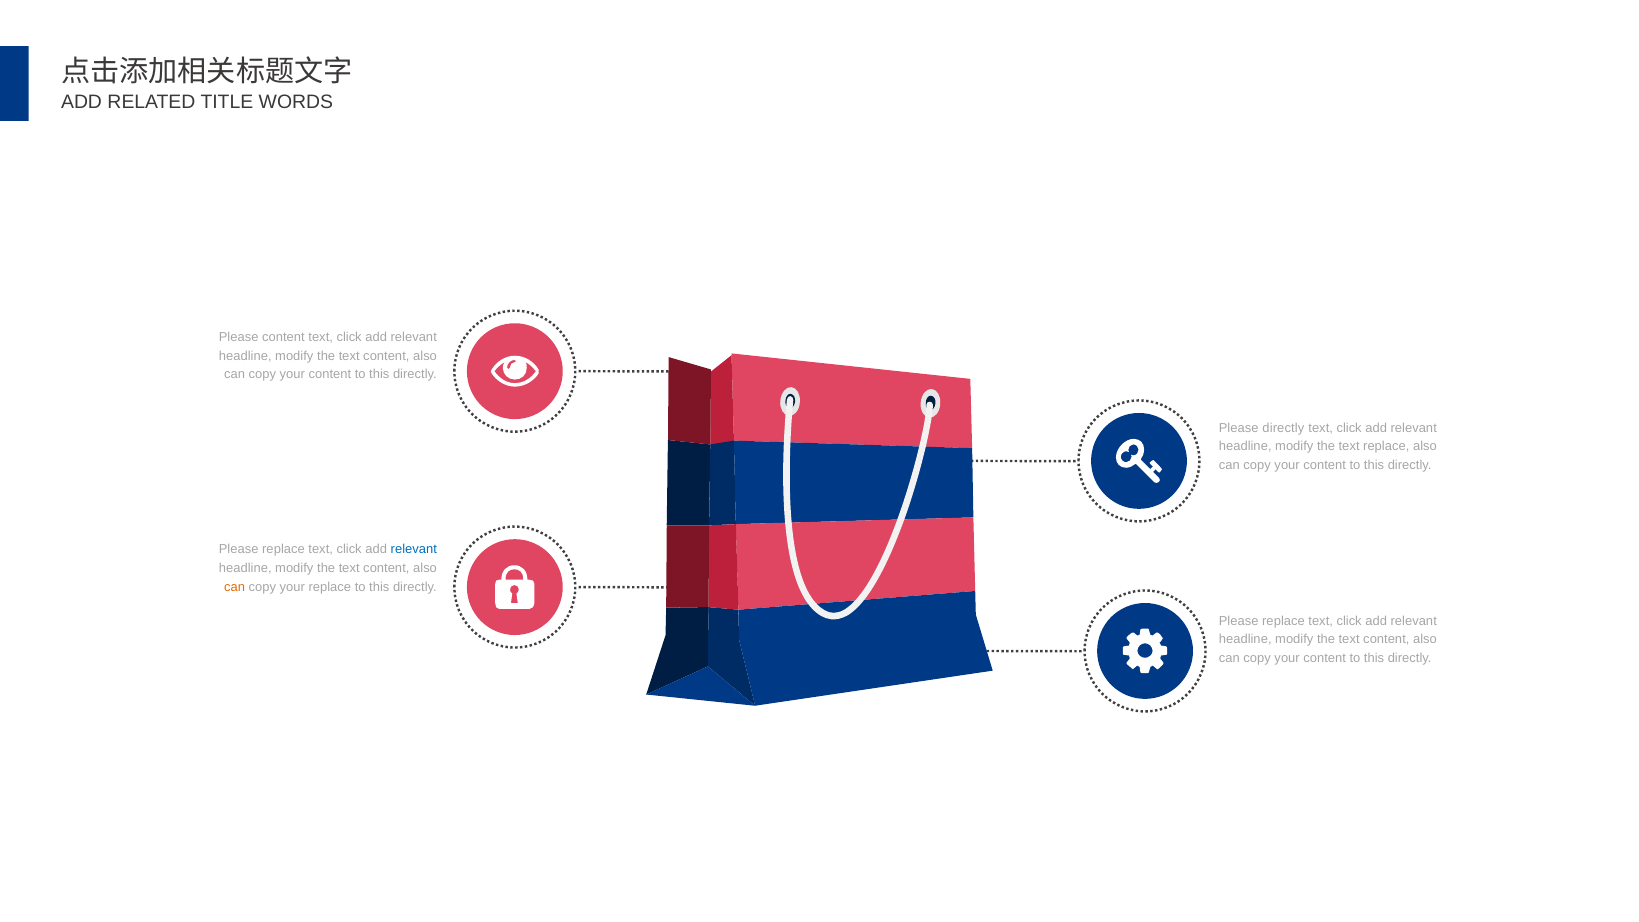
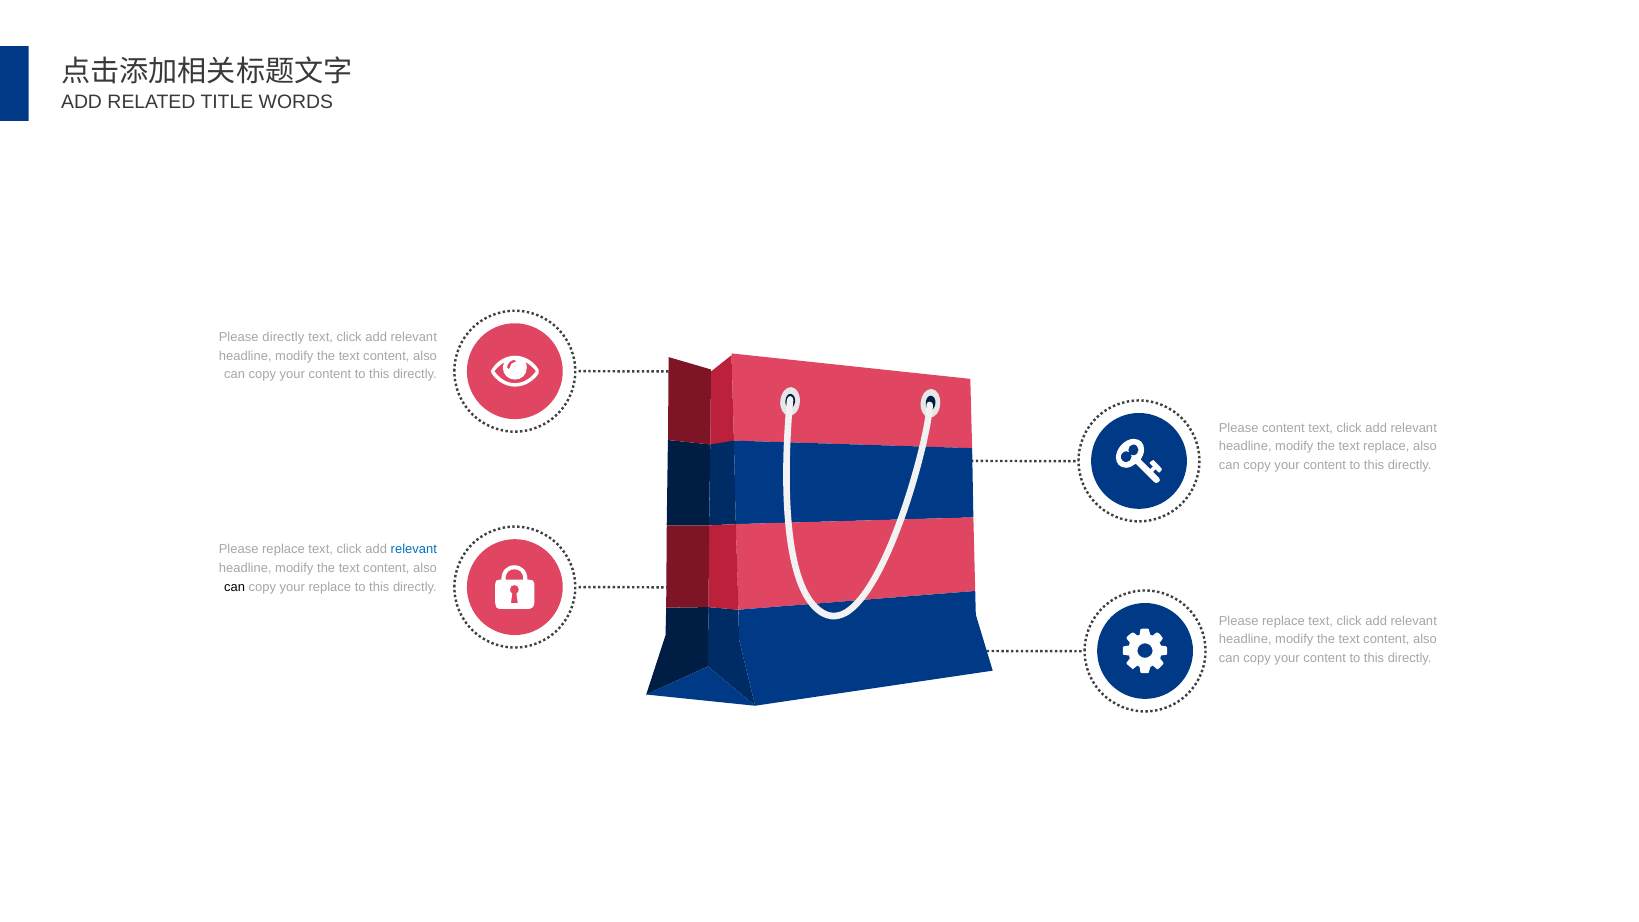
Please content: content -> directly
Please directly: directly -> content
can at (235, 587) colour: orange -> black
